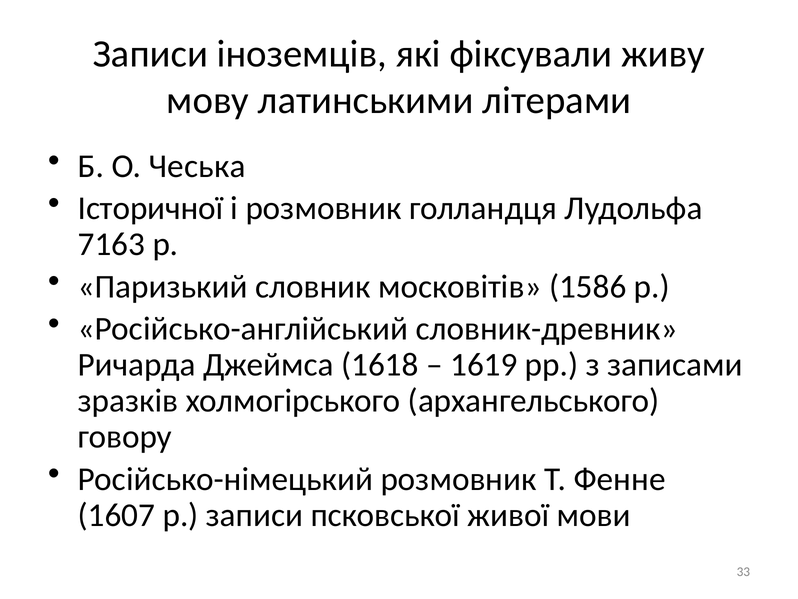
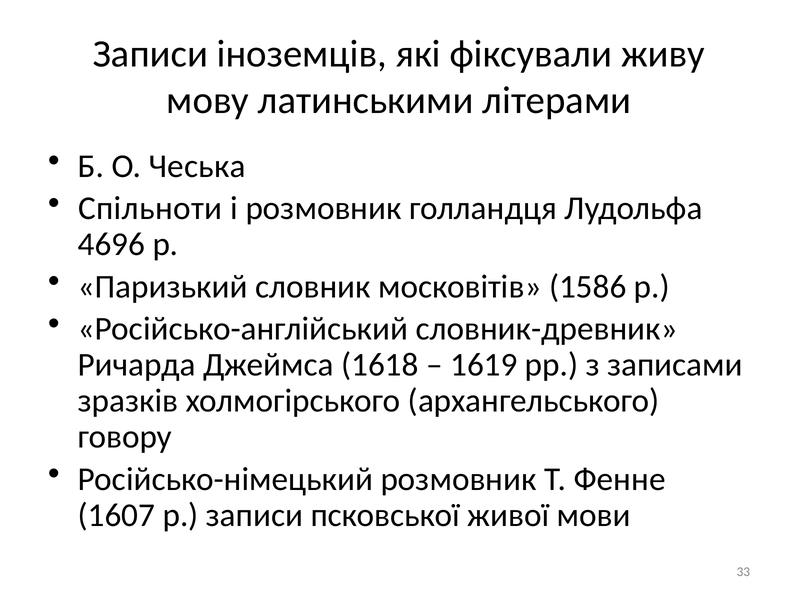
Історичної: Історичної -> Спільноти
7163: 7163 -> 4696
